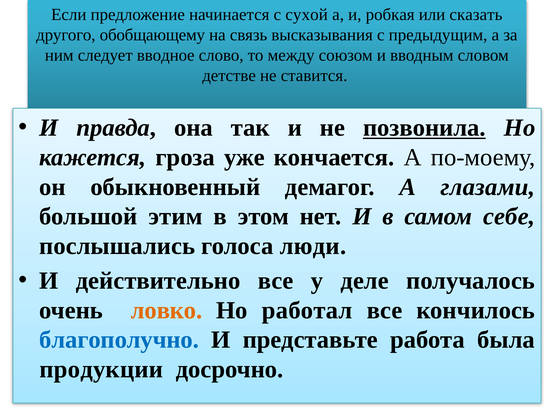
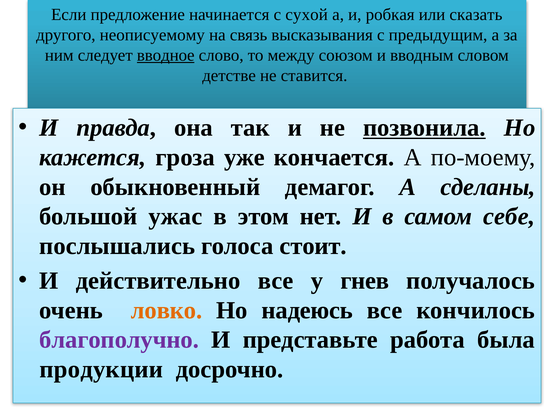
обобщающему: обобщающему -> неописуемому
вводное underline: none -> present
глазами: глазами -> сделаны
этим: этим -> ужас
люди: люди -> стоит
деле: деле -> гнев
работал: работал -> надеюсь
благополучно colour: blue -> purple
